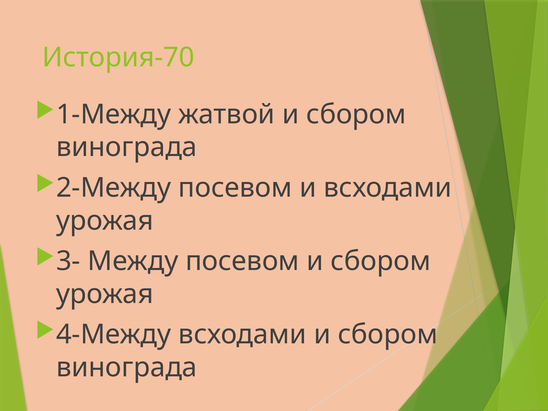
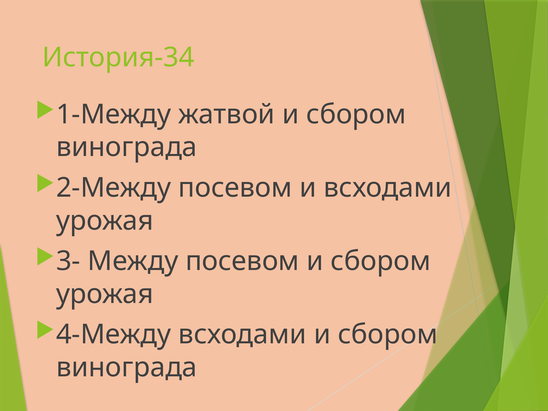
История-70: История-70 -> История-34
